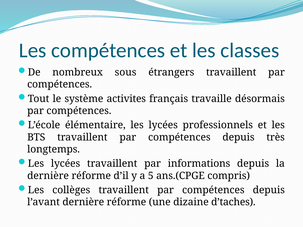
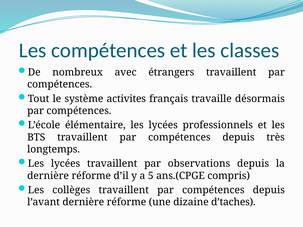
sous: sous -> avec
informations: informations -> observations
